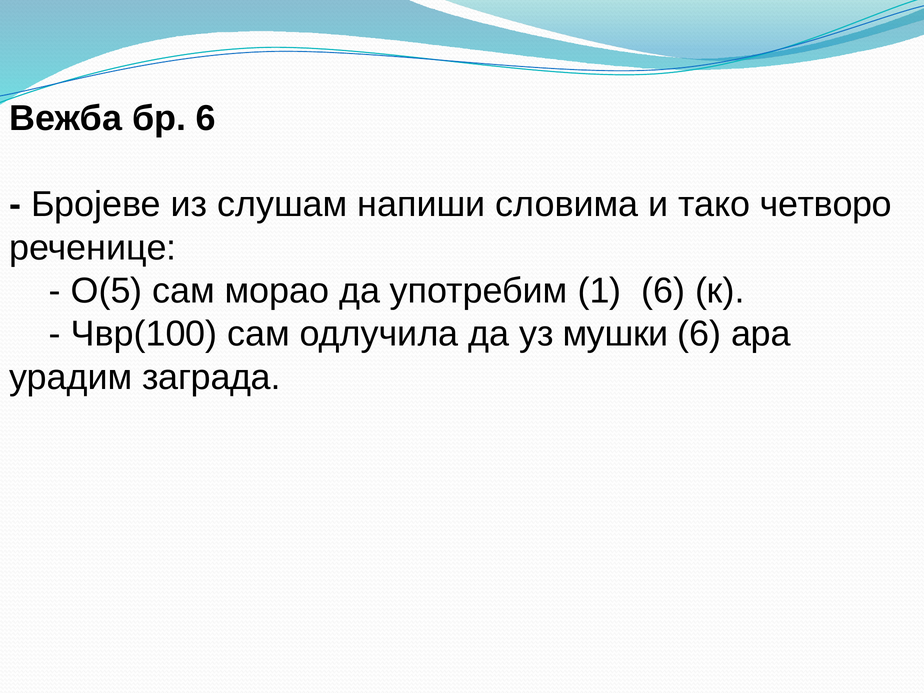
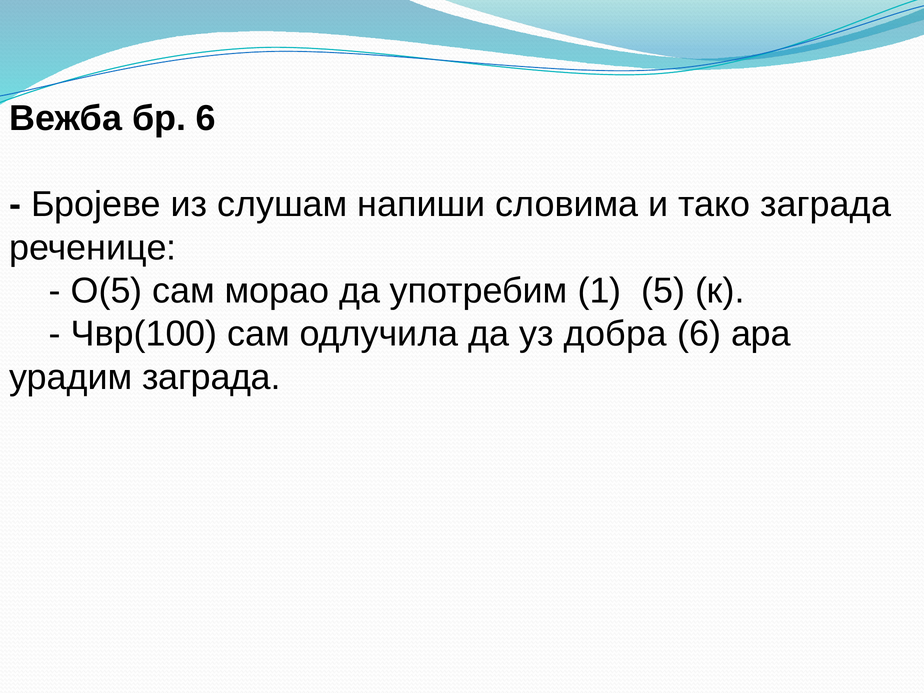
тако четворо: четворо -> заграда
1 6: 6 -> 5
мушки: мушки -> добра
